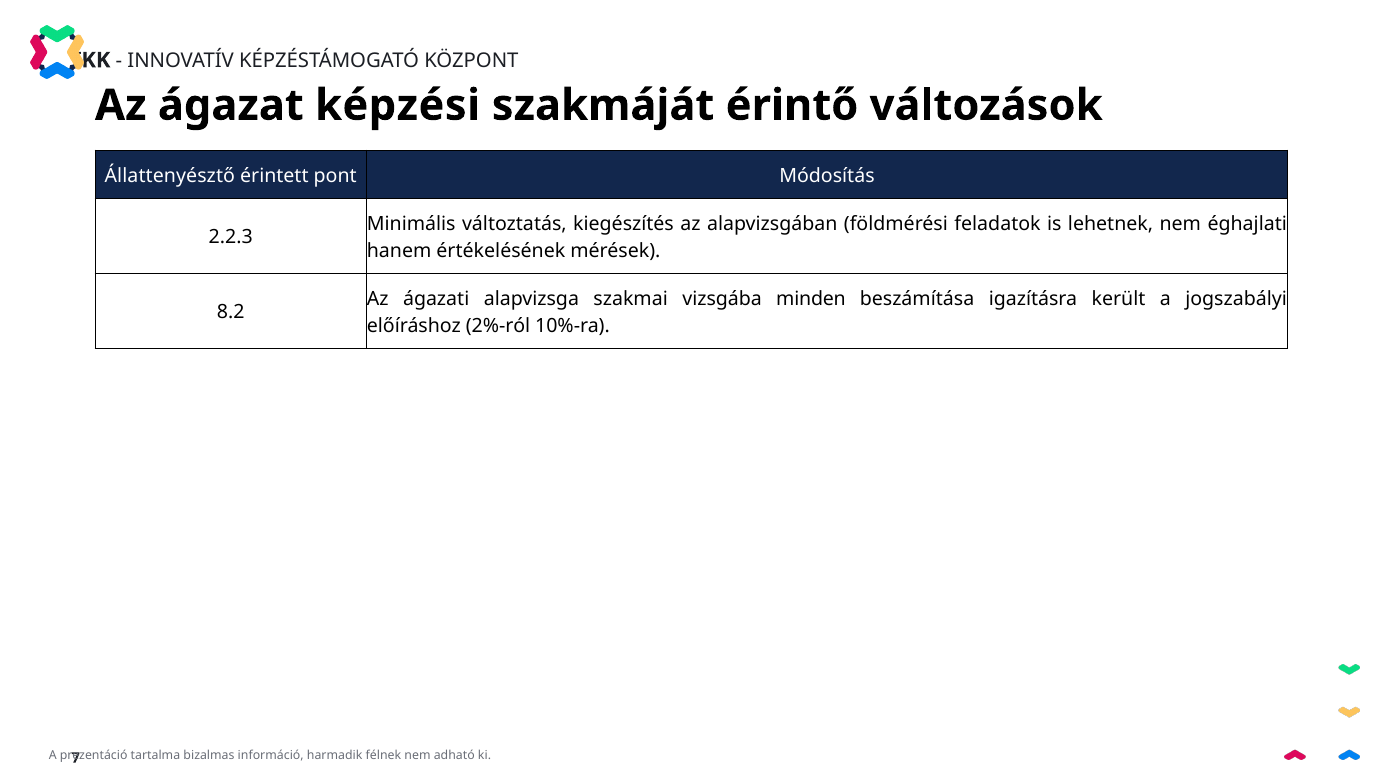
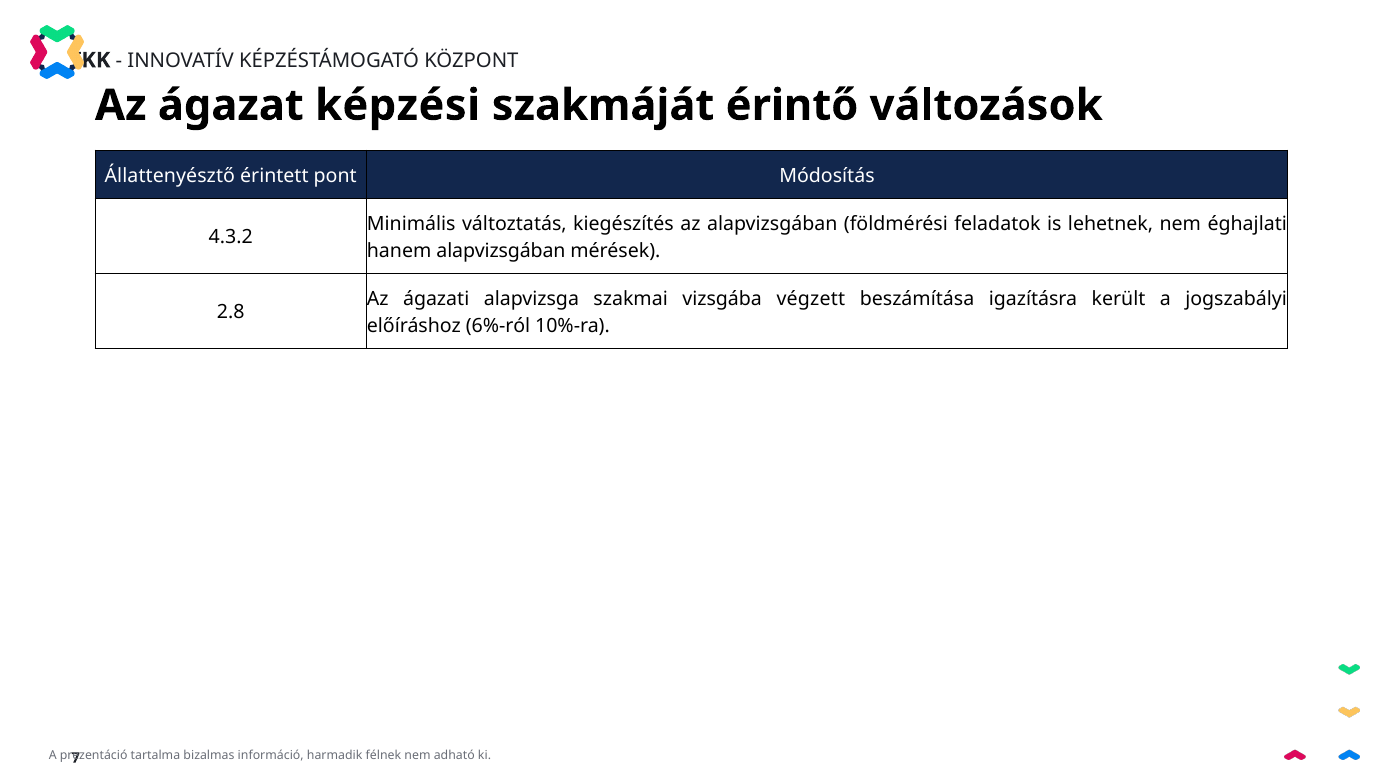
2.2.3: 2.2.3 -> 4.3.2
hanem értékelésének: értékelésének -> alapvizsgában
minden: minden -> végzett
8.2: 8.2 -> 2.8
2%-ról: 2%-ról -> 6%-ról
